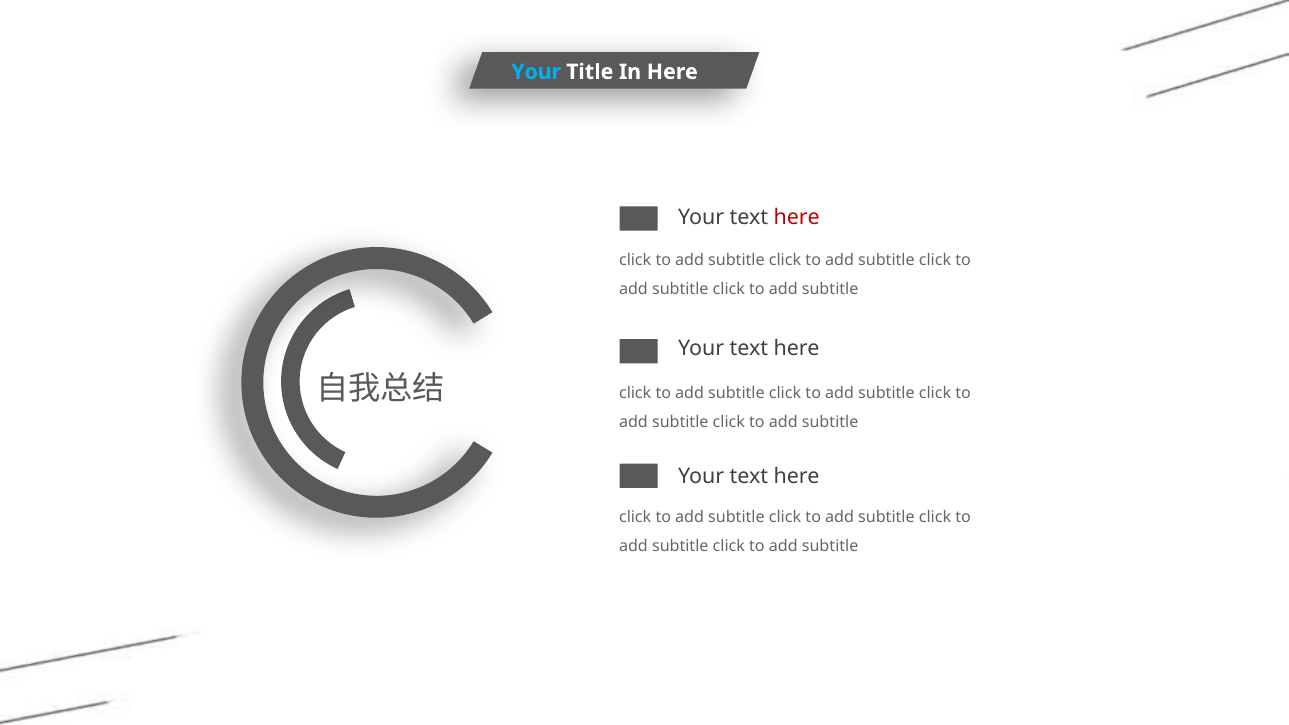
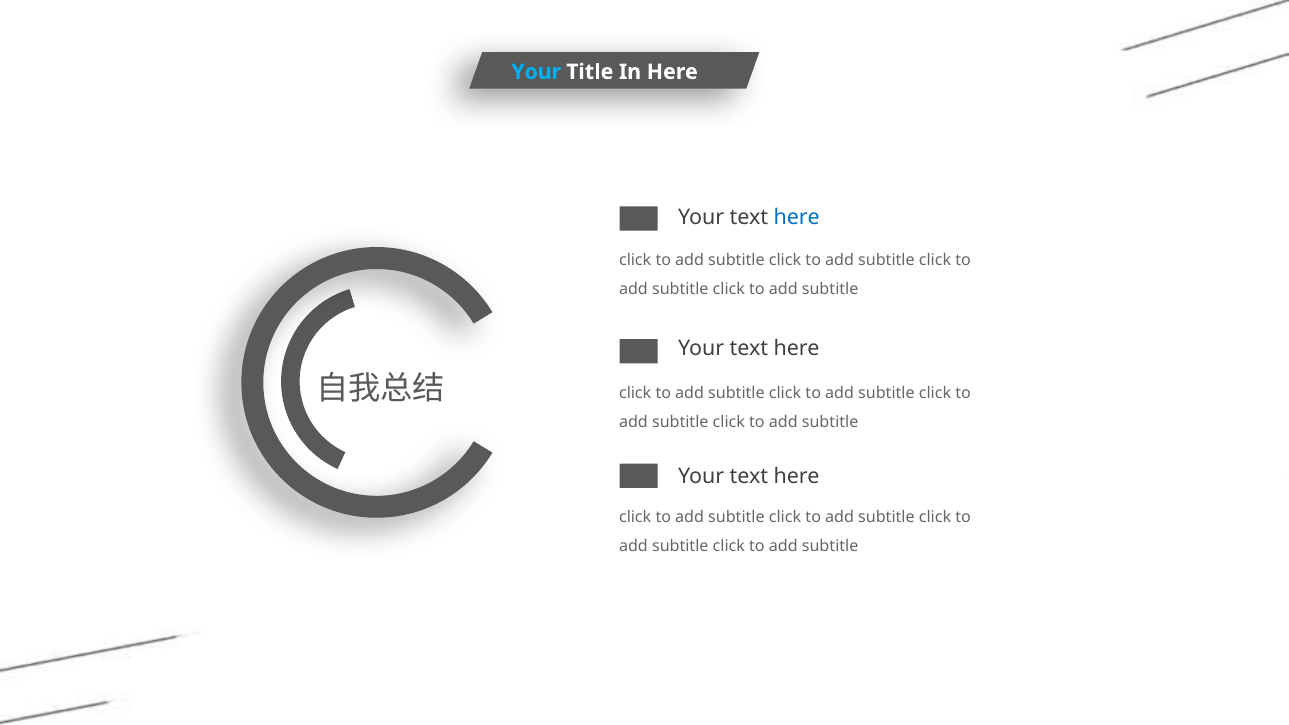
here at (797, 218) colour: red -> blue
